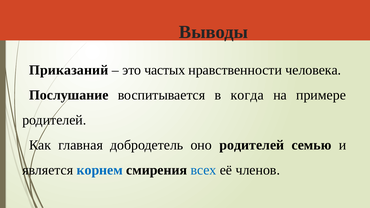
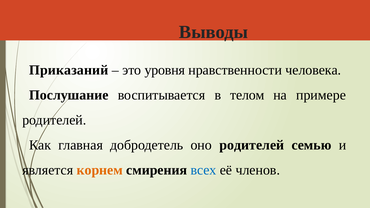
частых: частых -> уровня
когда: когда -> телом
корнем colour: blue -> orange
